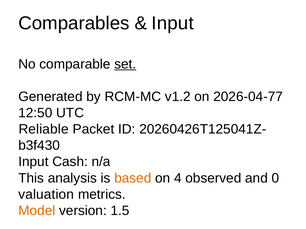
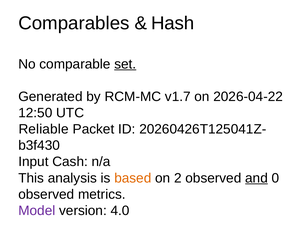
Input at (173, 23): Input -> Hash
v1.2: v1.2 -> v1.7
2026-04-77: 2026-04-77 -> 2026-04-22
4: 4 -> 2
and underline: none -> present
valuation at (46, 195): valuation -> observed
Model colour: orange -> purple
1.5: 1.5 -> 4.0
